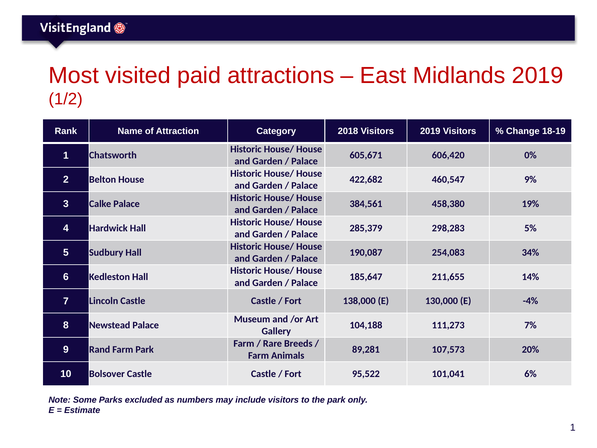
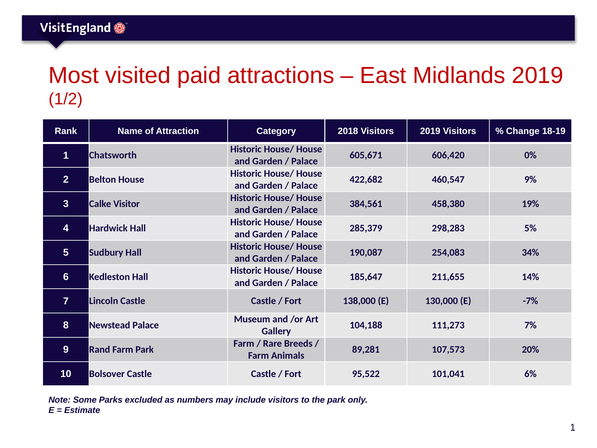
Calke Palace: Palace -> Visitor
-4%: -4% -> -7%
